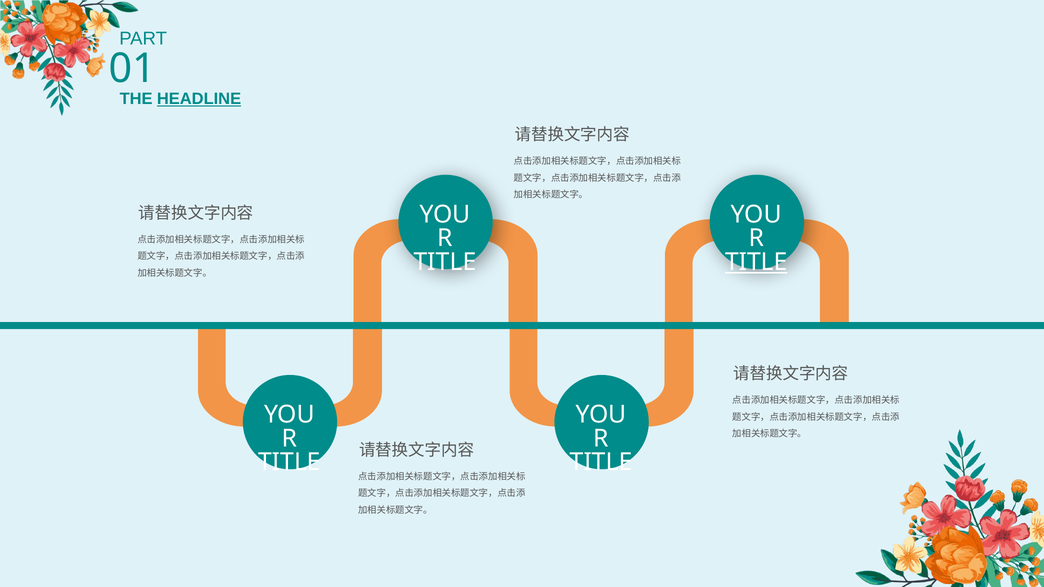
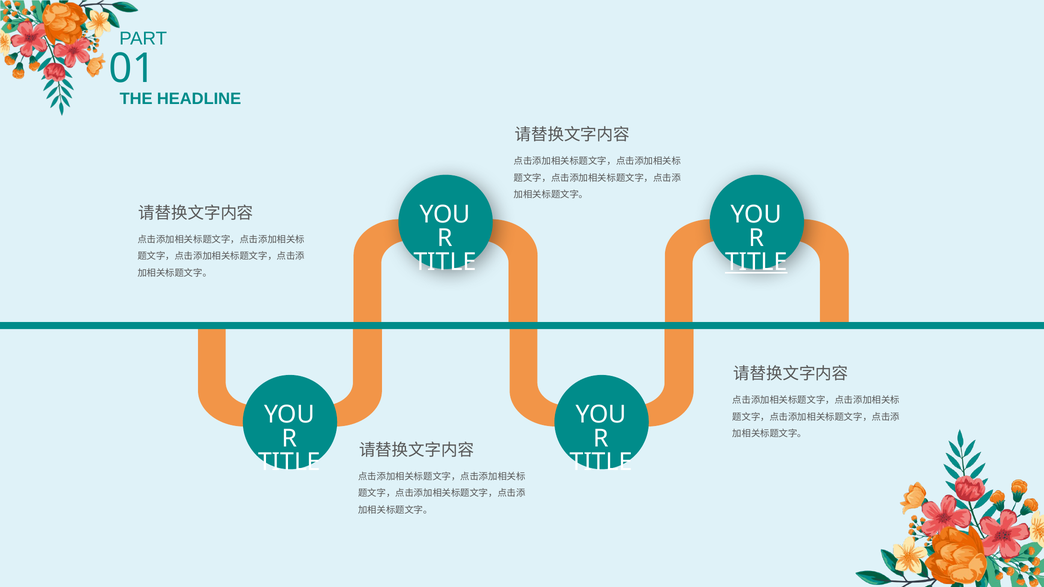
HEADLINE underline: present -> none
